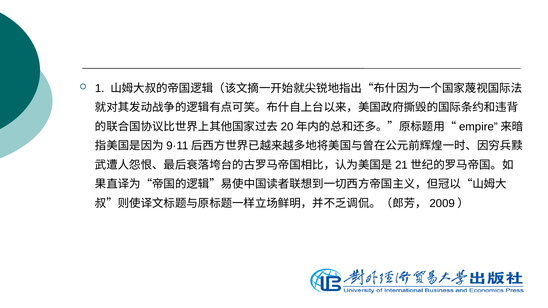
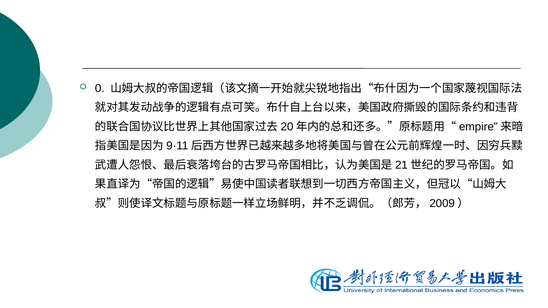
1: 1 -> 0
